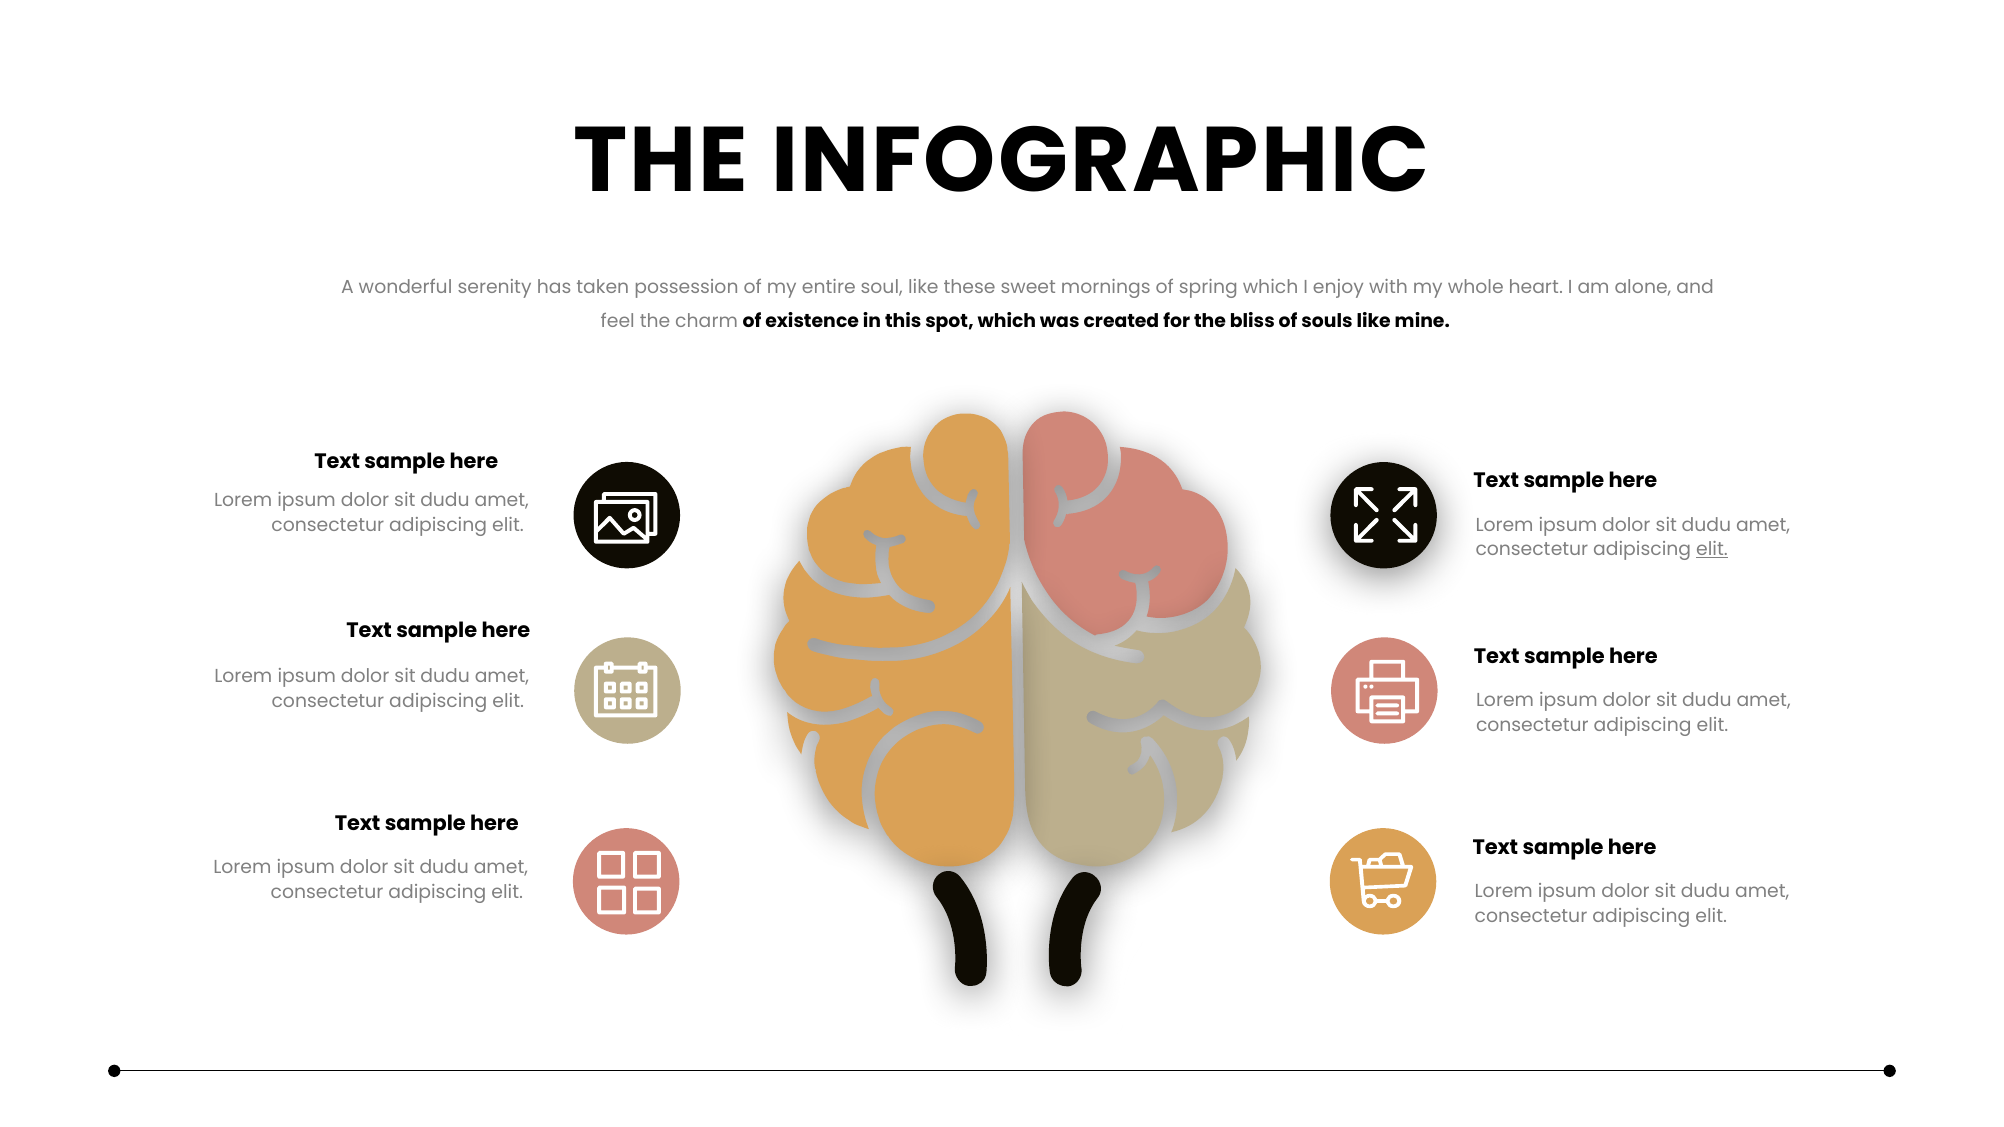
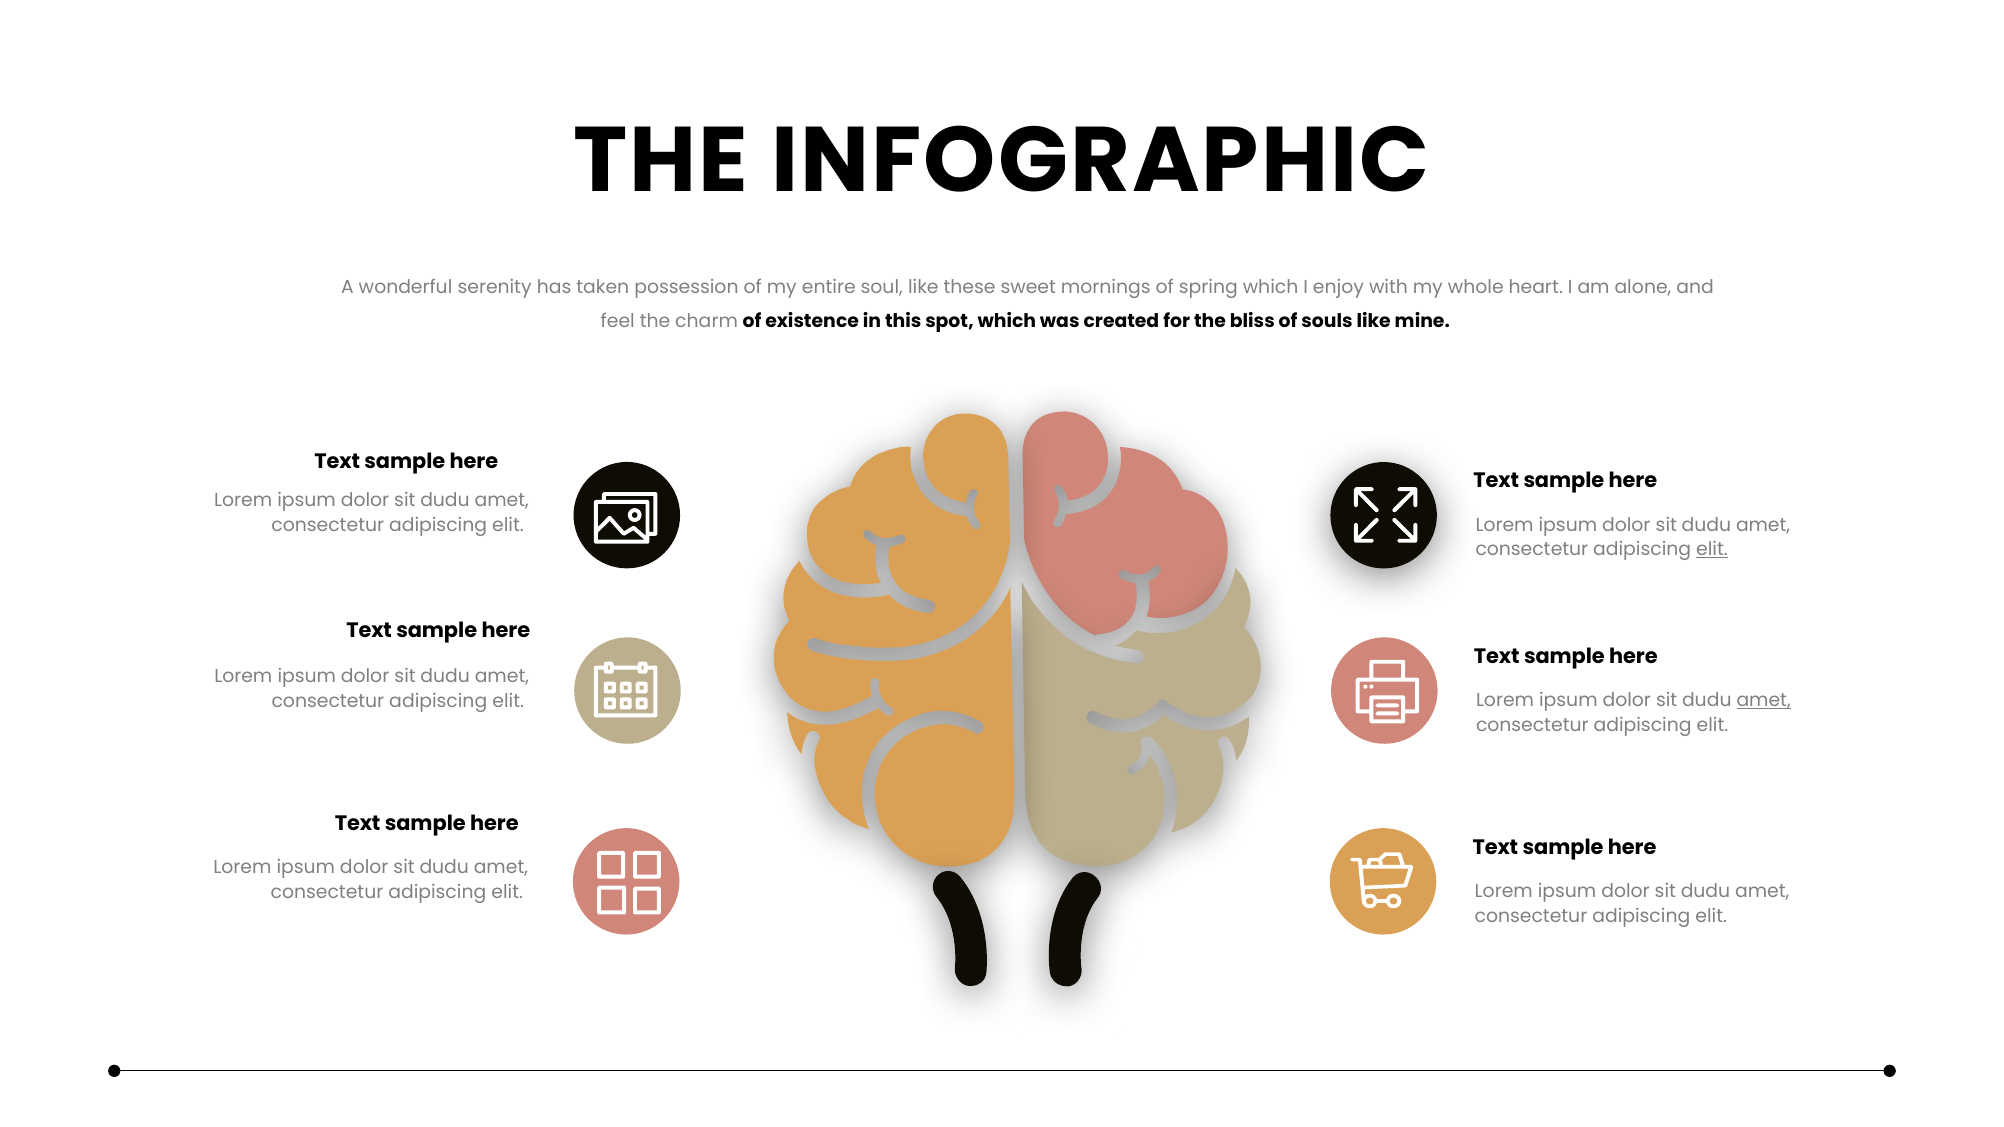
amet at (1764, 701) underline: none -> present
